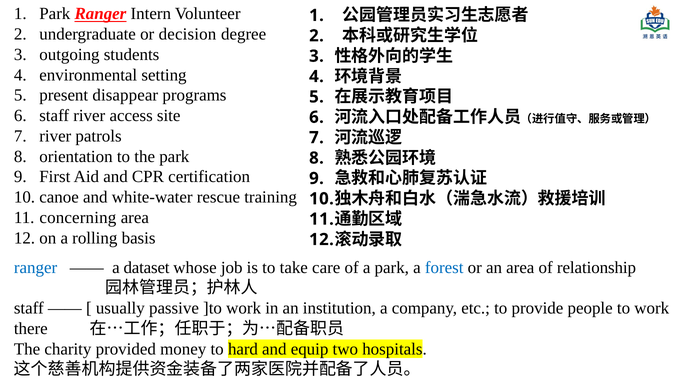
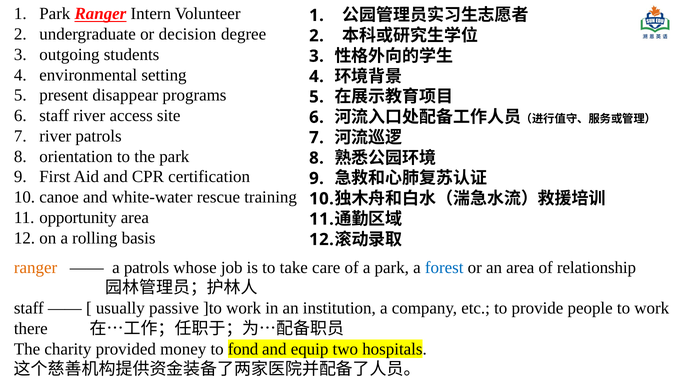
concerning: concerning -> opportunity
ranger at (36, 267) colour: blue -> orange
a dataset: dataset -> patrols
hard: hard -> fond
